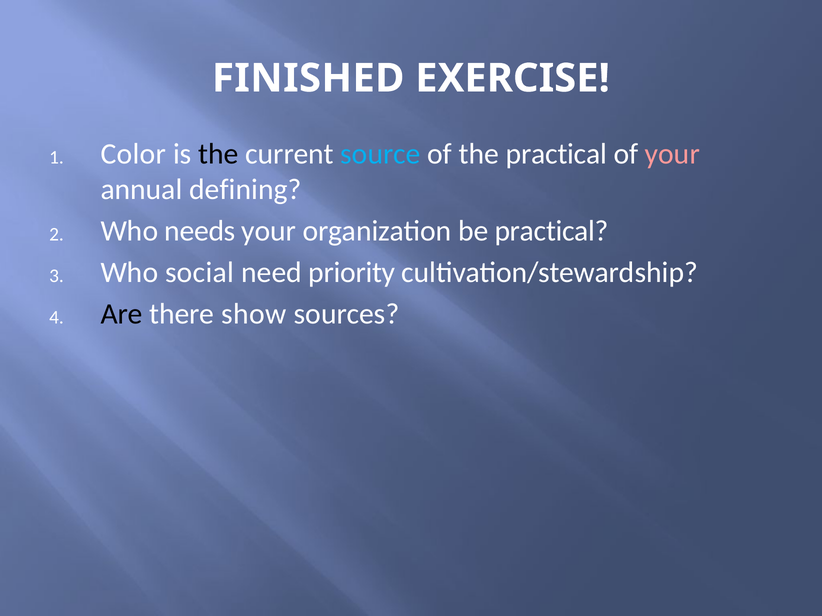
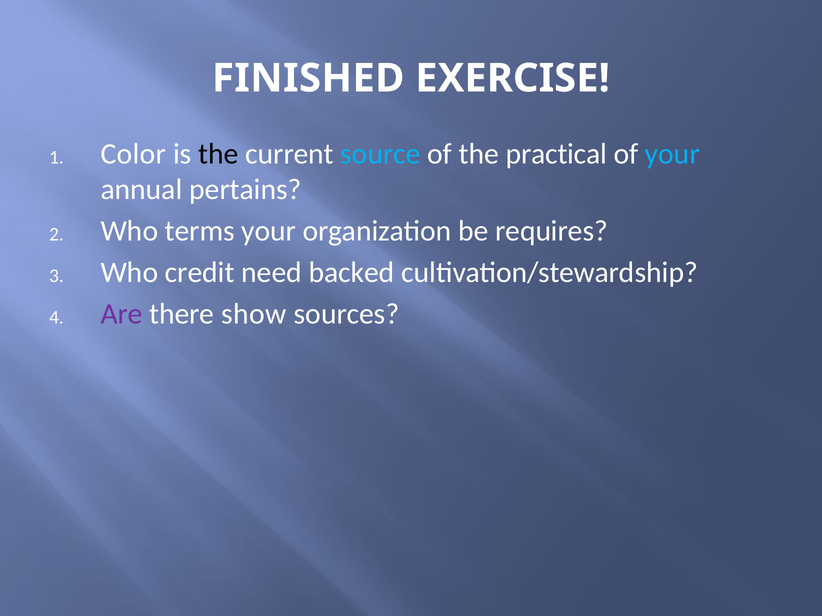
your at (672, 154) colour: pink -> light blue
defining: defining -> pertains
needs: needs -> terms
be practical: practical -> requires
social: social -> credit
priority: priority -> backed
Are colour: black -> purple
